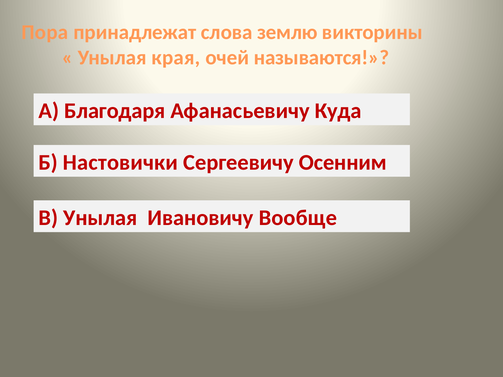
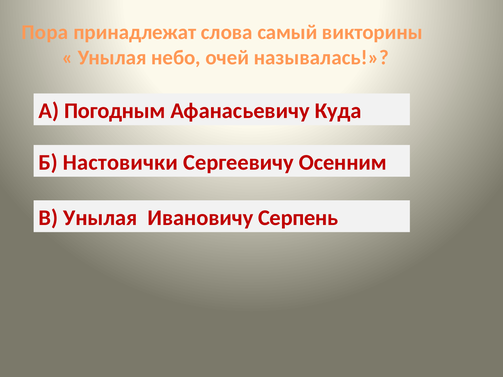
землю: землю -> самый
края: края -> небо
называются: называются -> называлась
Благодаря: Благодаря -> Погодным
Вообще: Вообще -> Серпень
